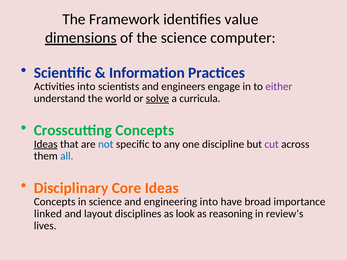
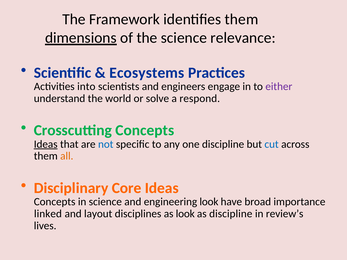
identifies value: value -> them
computer: computer -> relevance
Information: Information -> Ecosystems
solve underline: present -> none
curricula: curricula -> respond
cut colour: purple -> blue
all colour: blue -> orange
engineering into: into -> look
as reasoning: reasoning -> discipline
